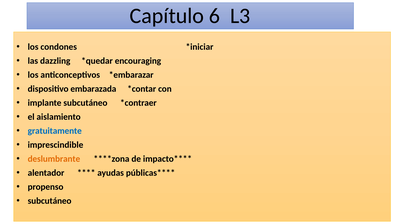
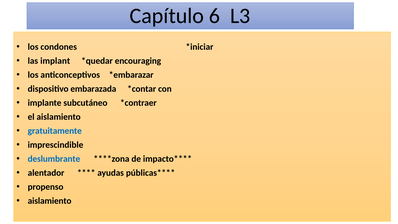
dazzling: dazzling -> implant
deslumbrante colour: orange -> blue
subcutáneo at (50, 201): subcutáneo -> aislamiento
